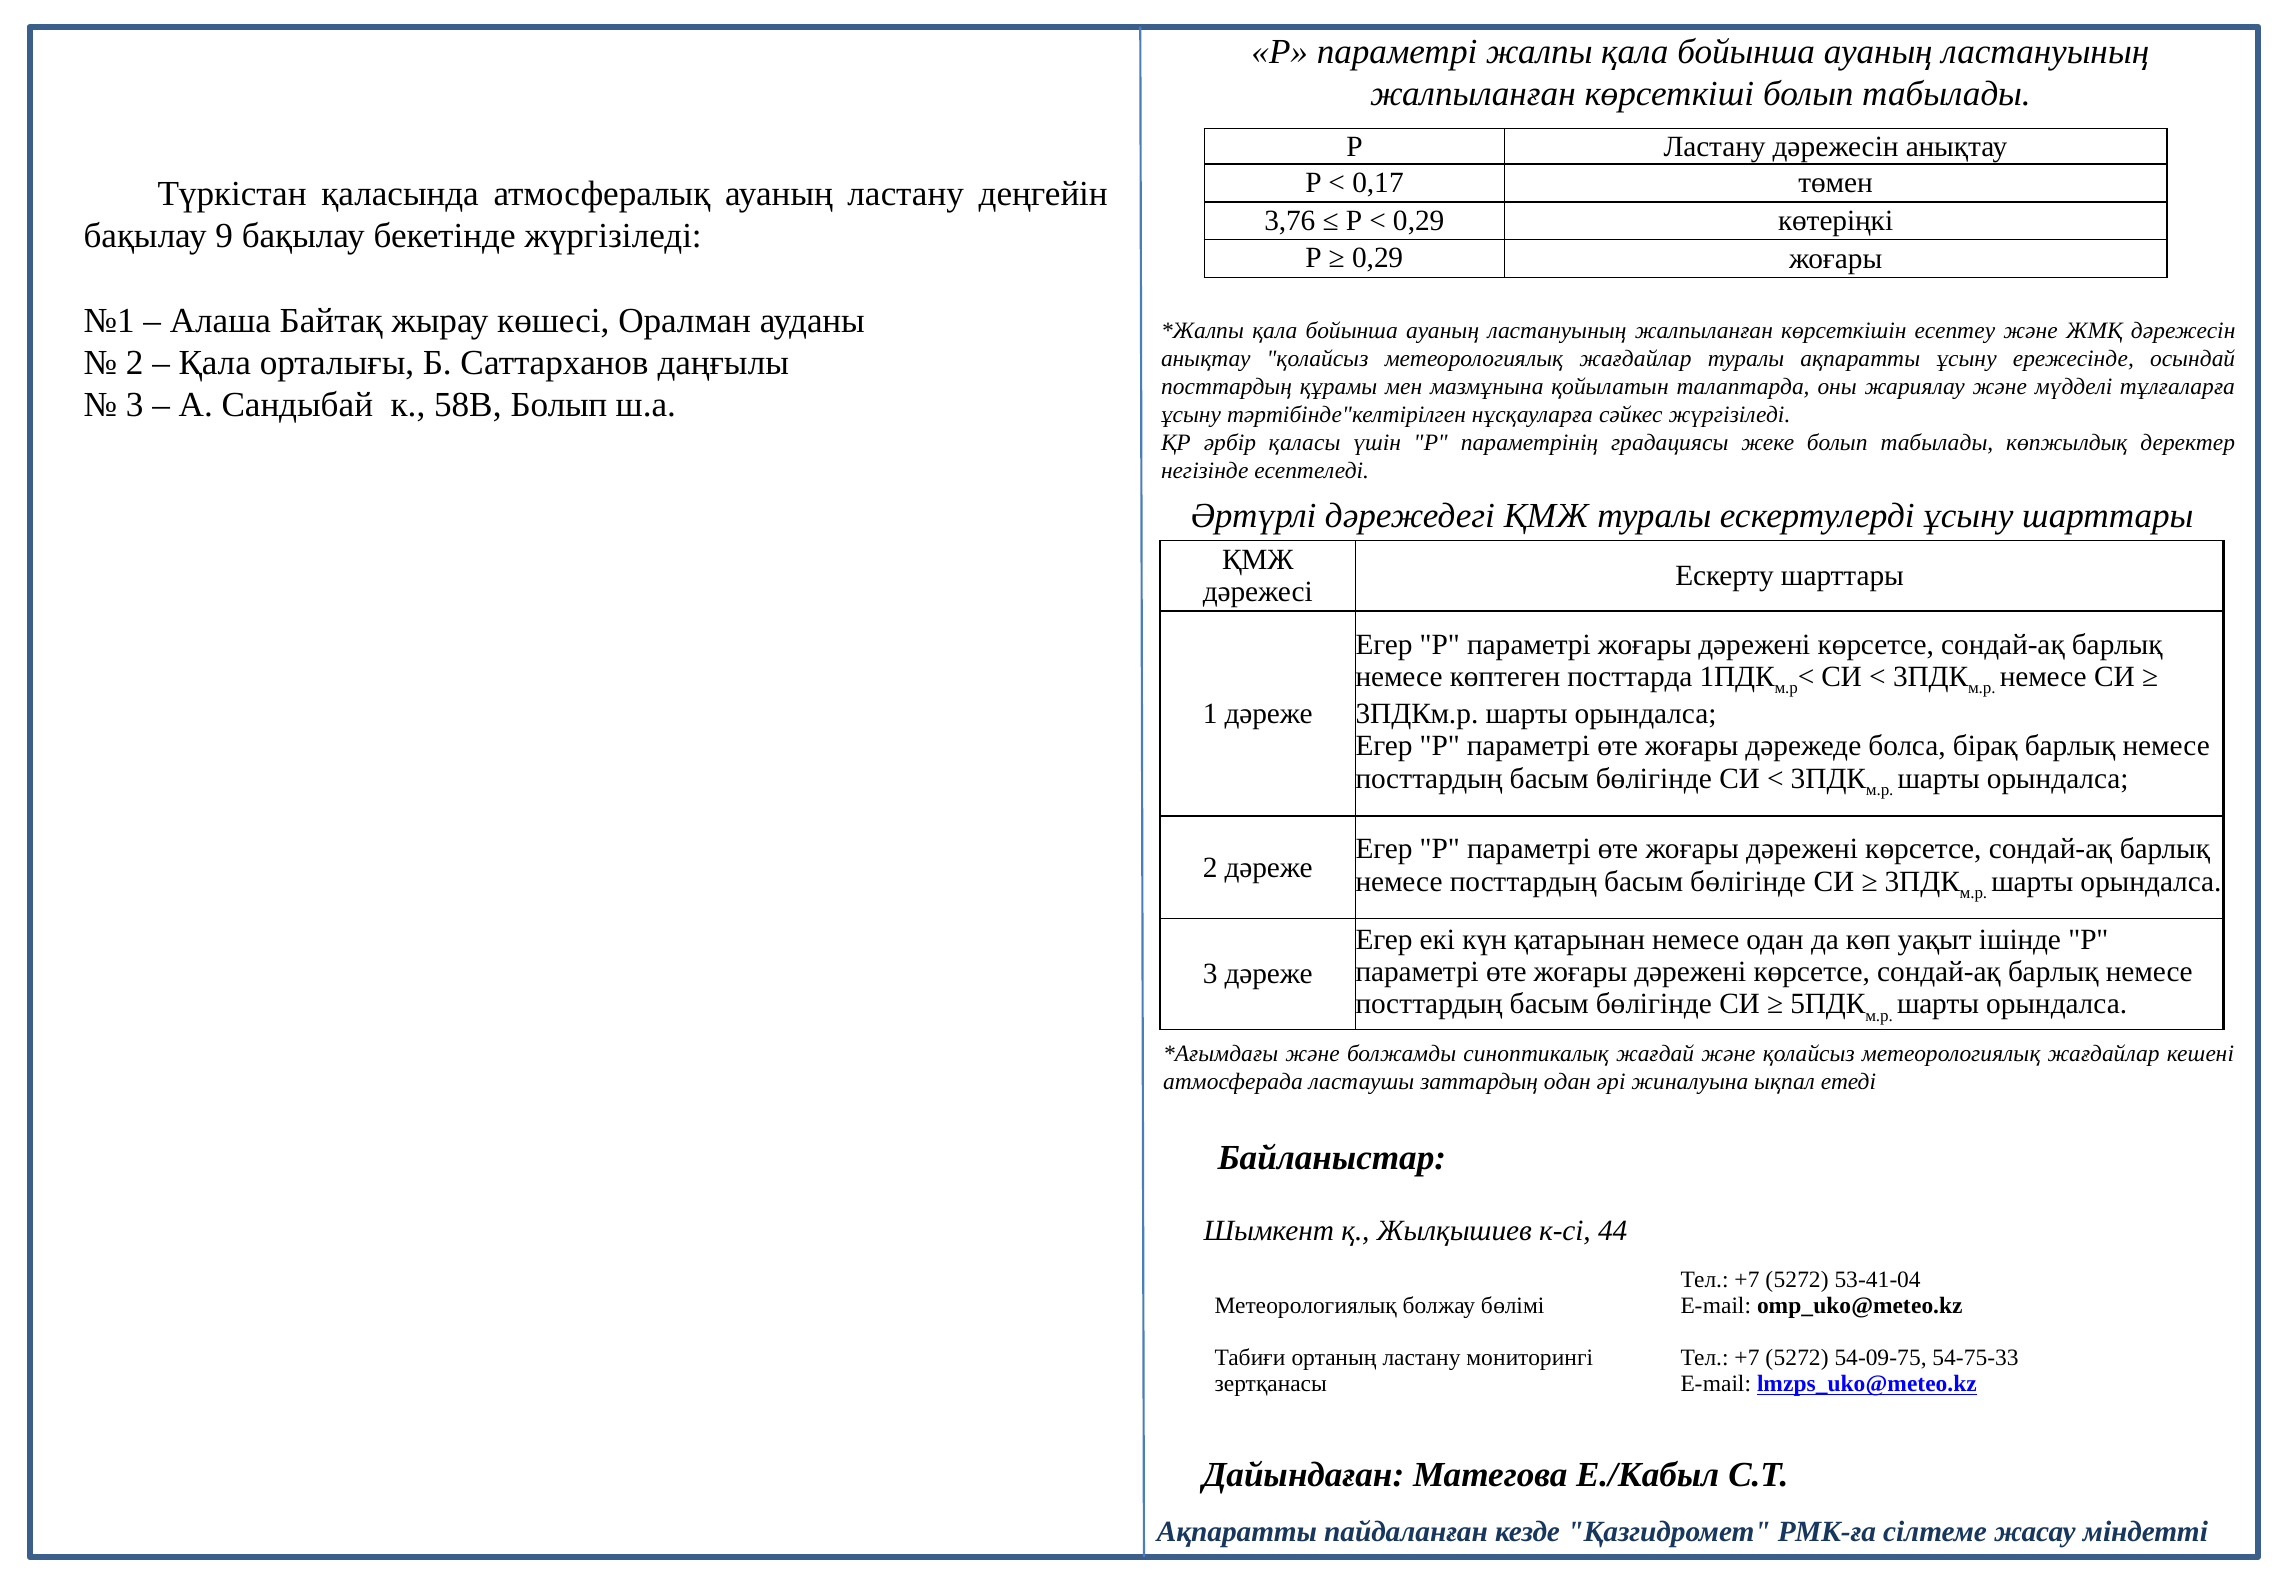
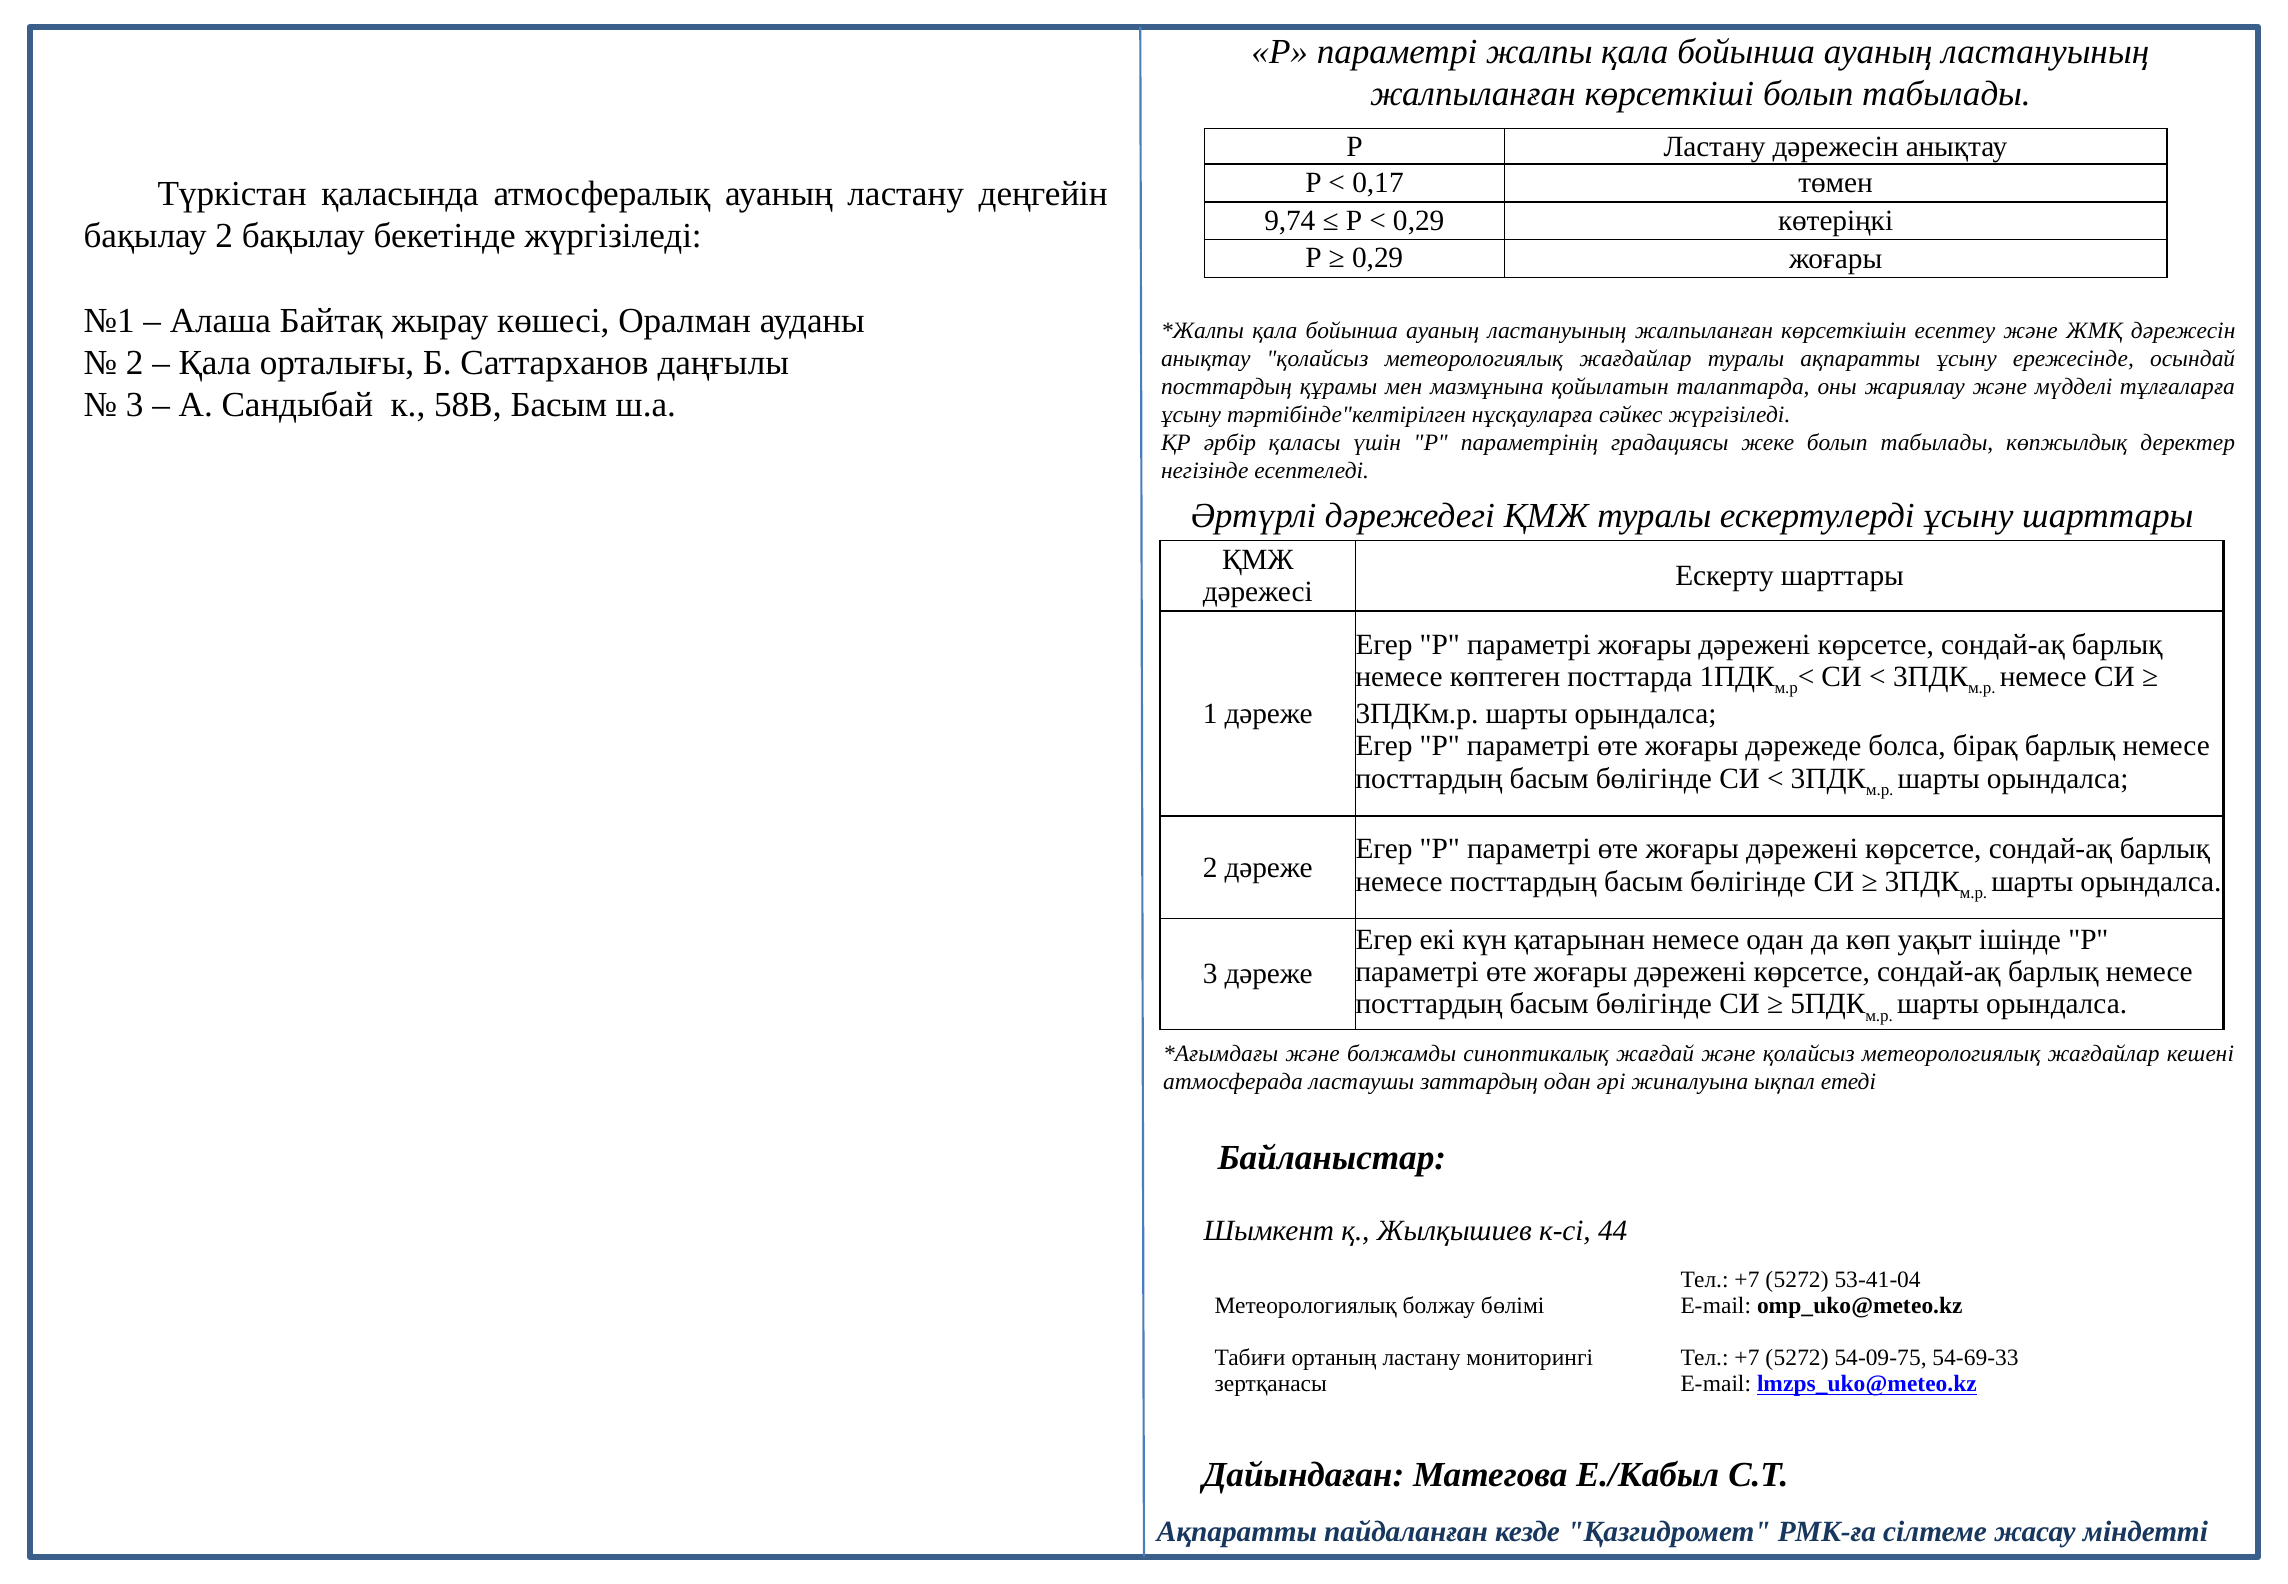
3,76: 3,76 -> 9,74
бақылау 9: 9 -> 2
58В Болып: Болып -> Басым
54-75-33: 54-75-33 -> 54-69-33
